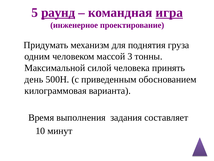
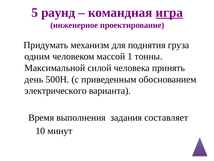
раунд underline: present -> none
3: 3 -> 1
килограммовая: килограммовая -> электрического
